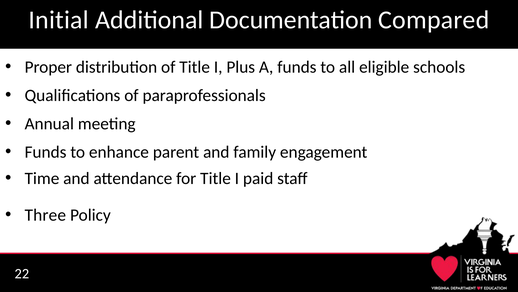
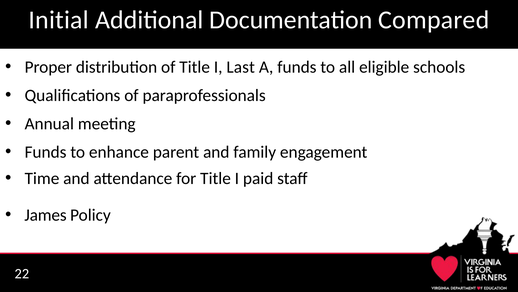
Plus: Plus -> Last
Three: Three -> James
